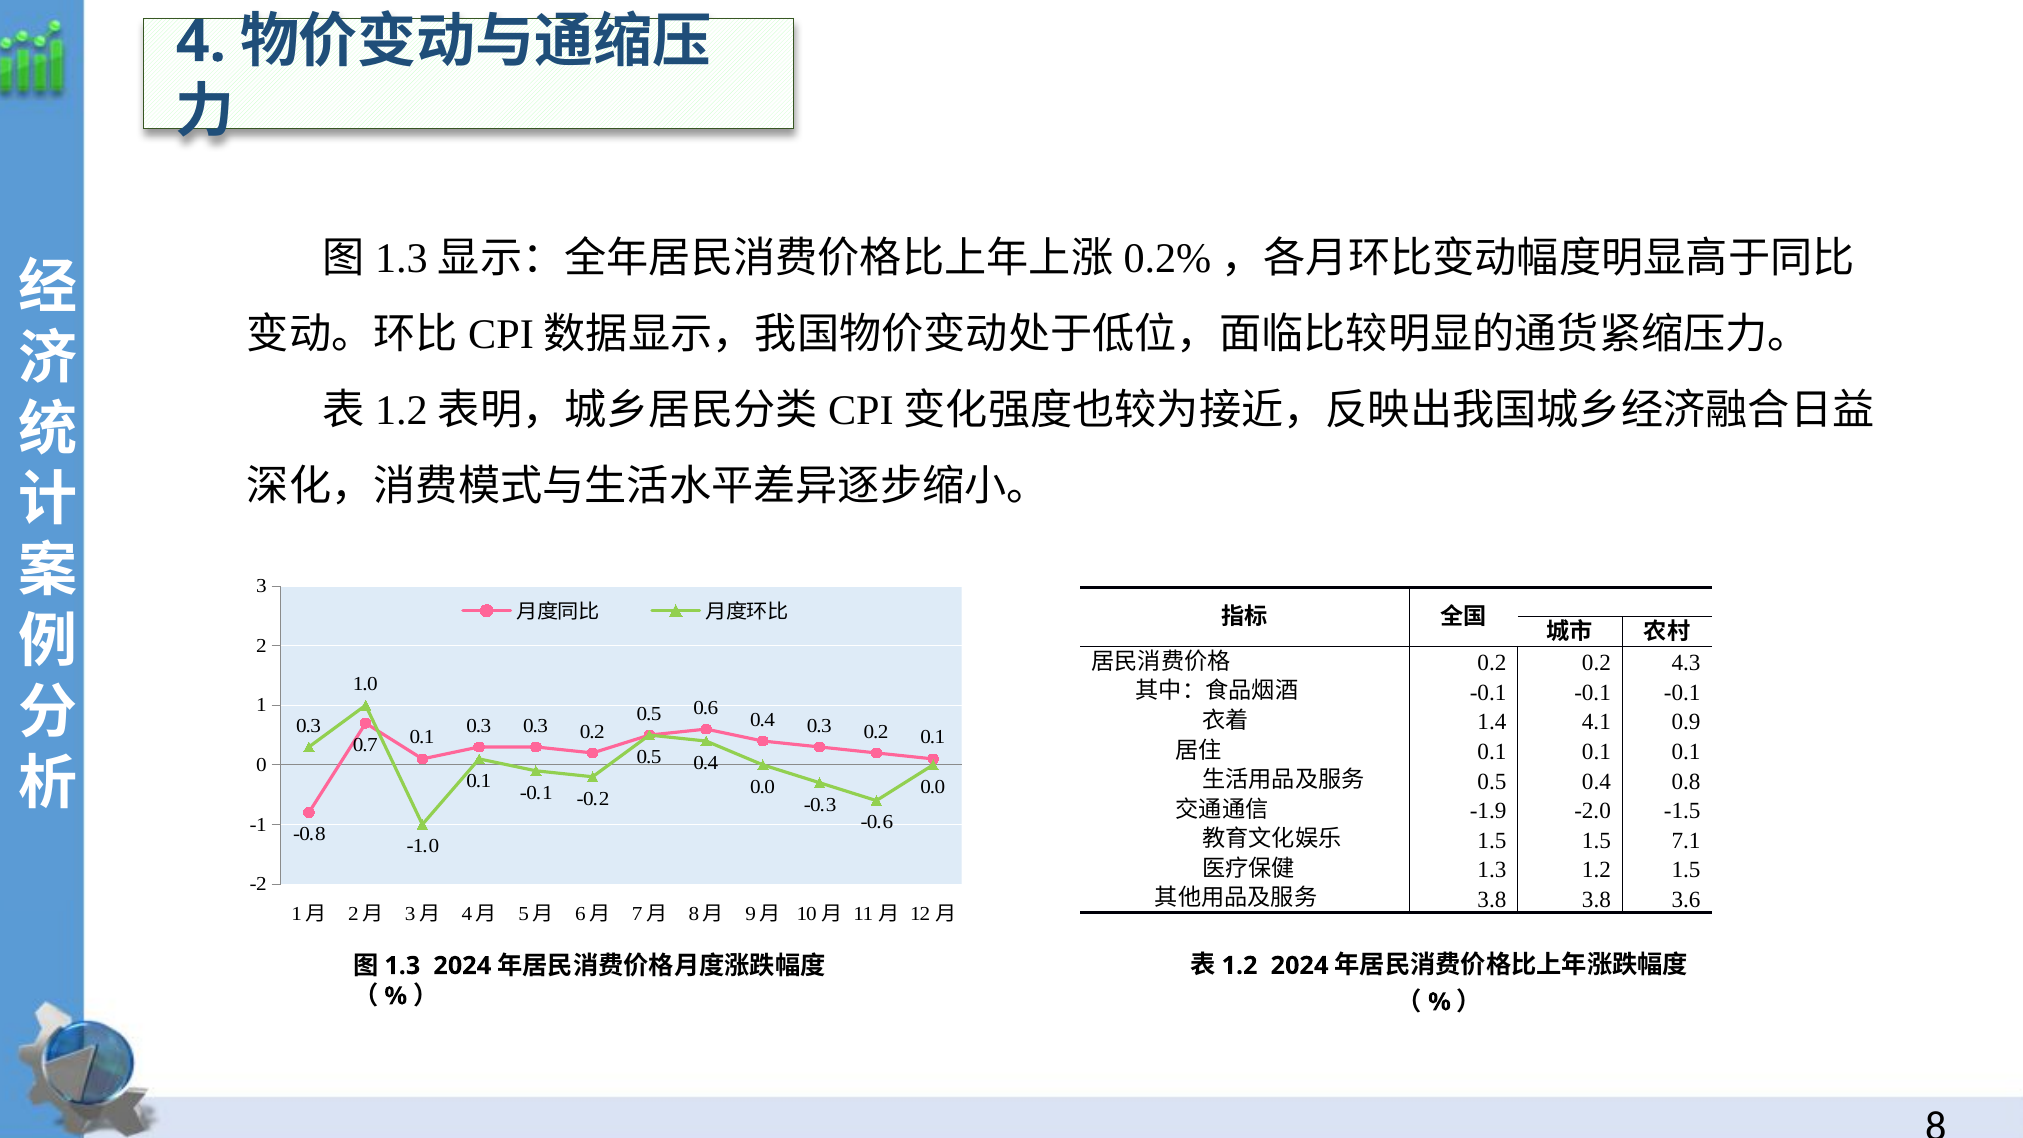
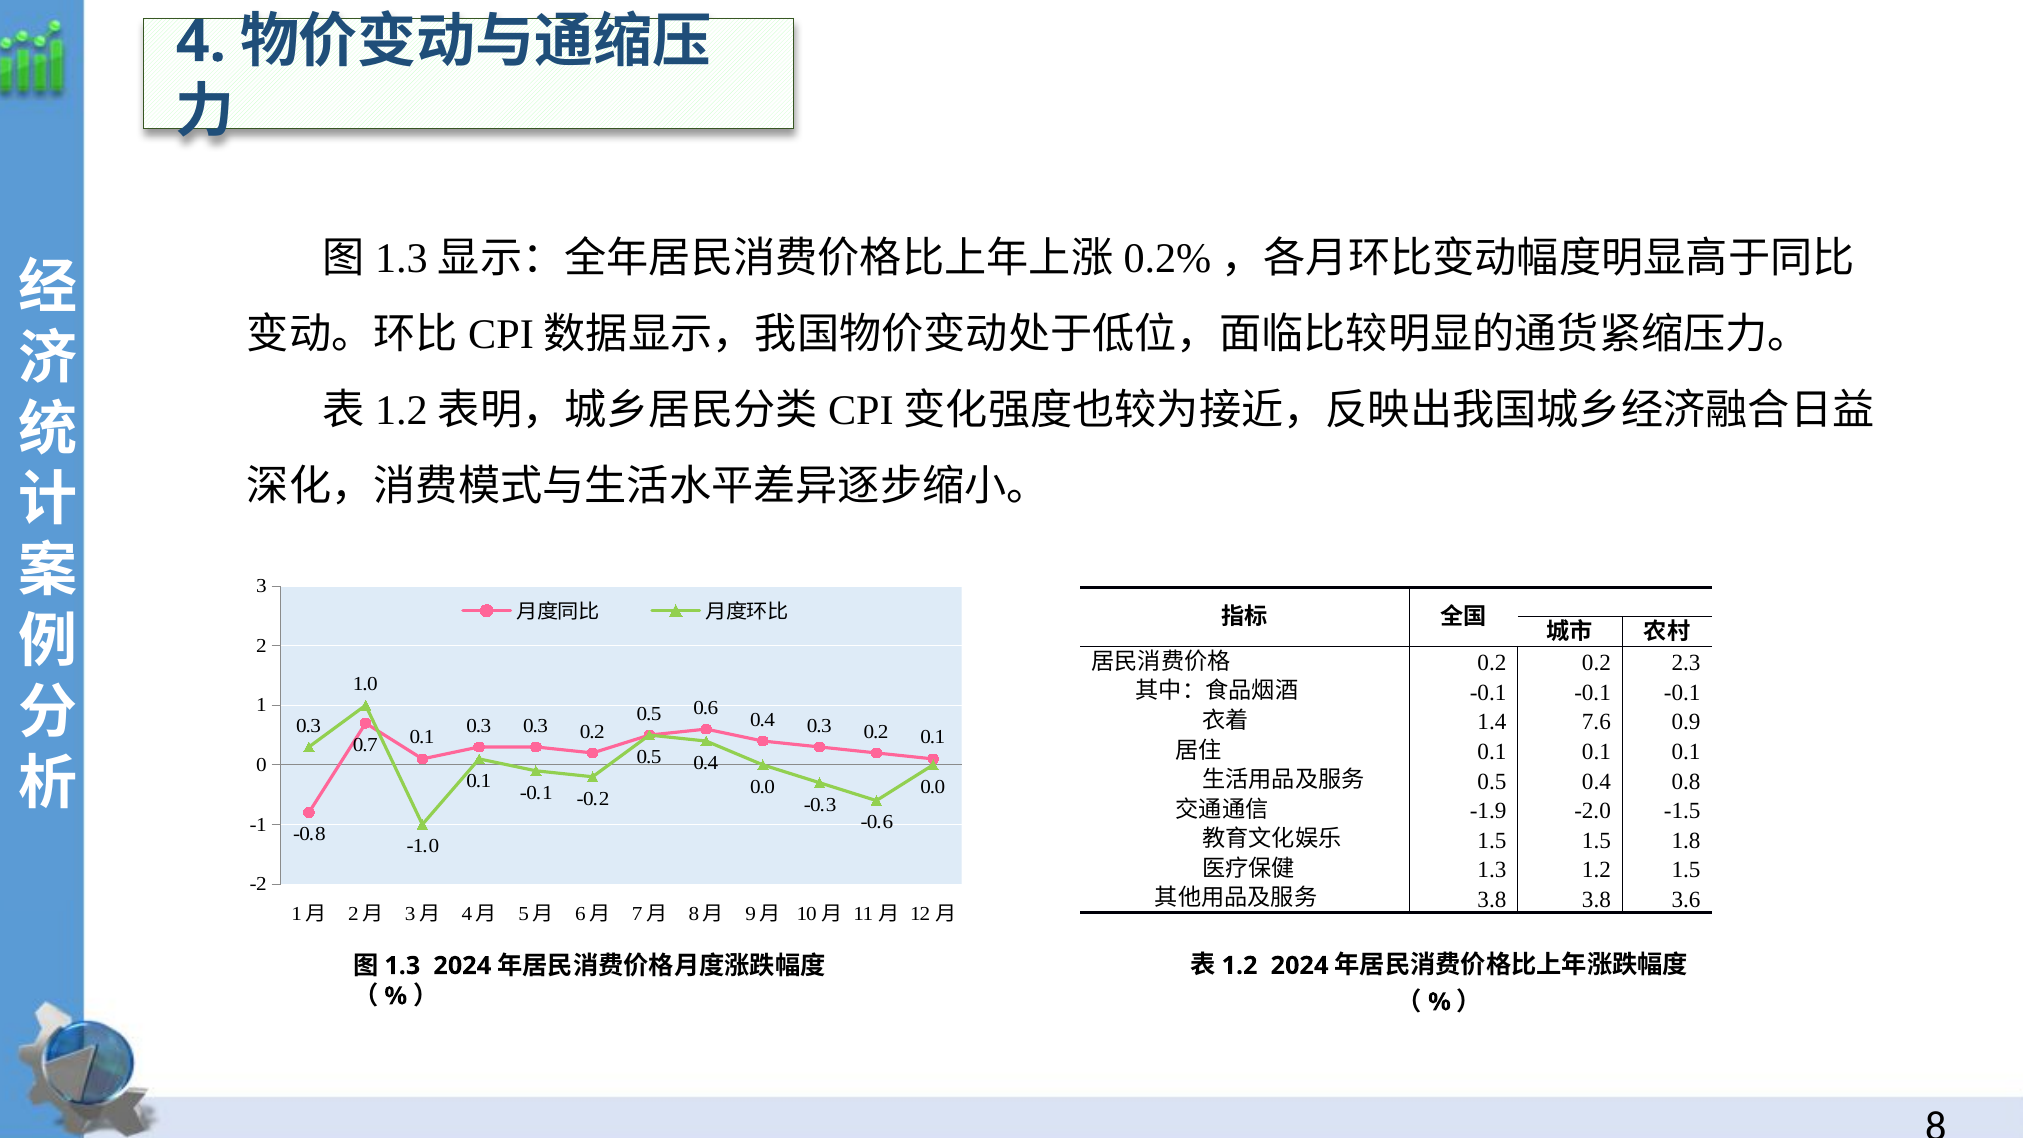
4.3: 4.3 -> 2.3
4.1: 4.1 -> 7.6
7.1: 7.1 -> 1.8
